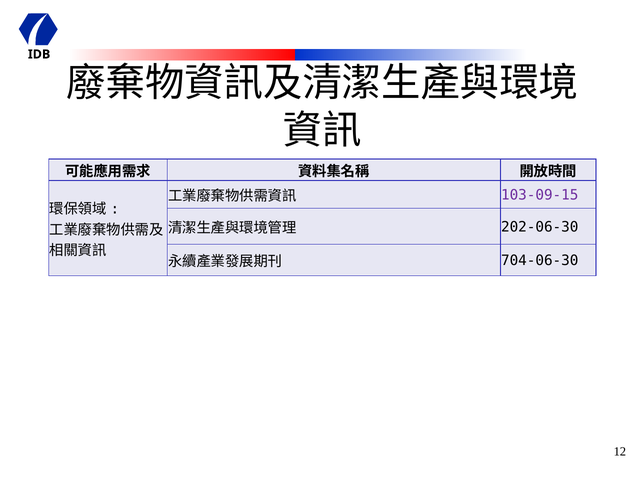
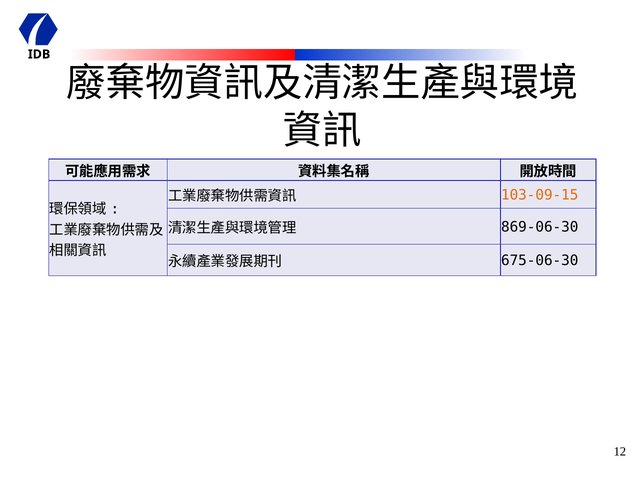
103-09-15 colour: purple -> orange
202-06-30: 202-06-30 -> 869-06-30
704-06-30: 704-06-30 -> 675-06-30
